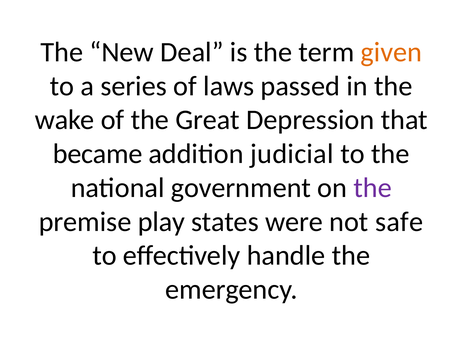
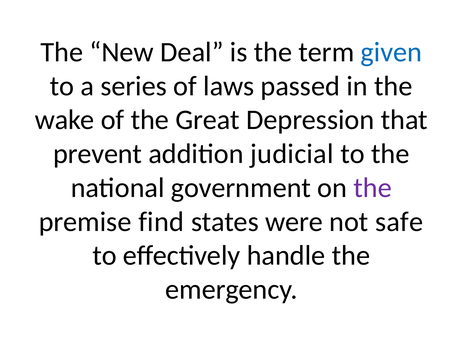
given colour: orange -> blue
became: became -> prevent
play: play -> find
